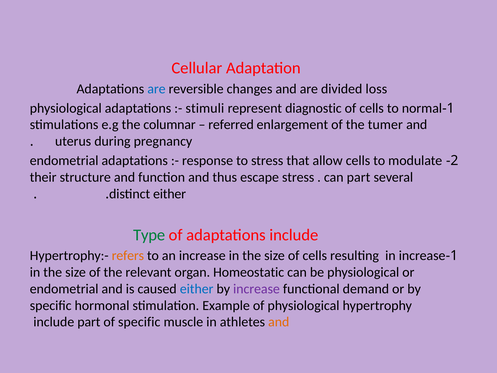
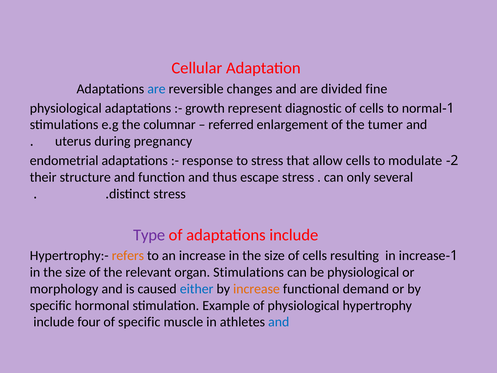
loss: loss -> fine
stimuli: stimuli -> growth
can part: part -> only
distinct either: either -> stress
Type colour: green -> purple
organ Homeostatic: Homeostatic -> Stimulations
endometrial at (64, 289): endometrial -> morphology
increase at (256, 289) colour: purple -> orange
include part: part -> four
and at (279, 322) colour: orange -> blue
